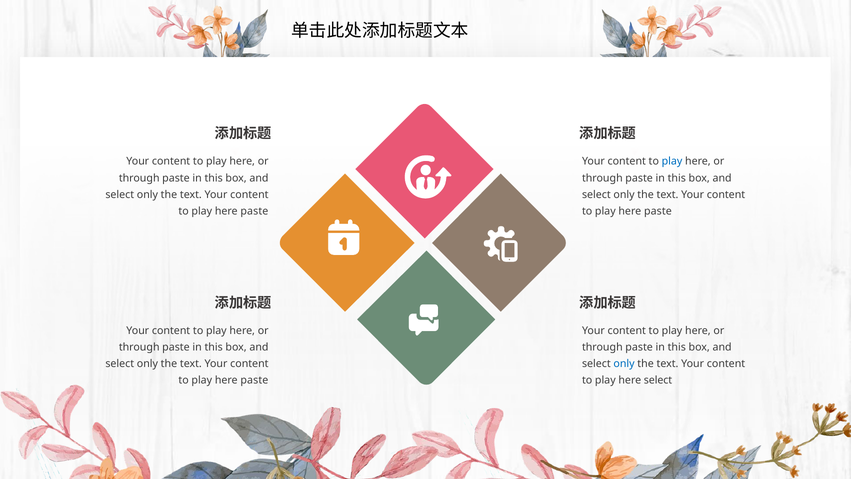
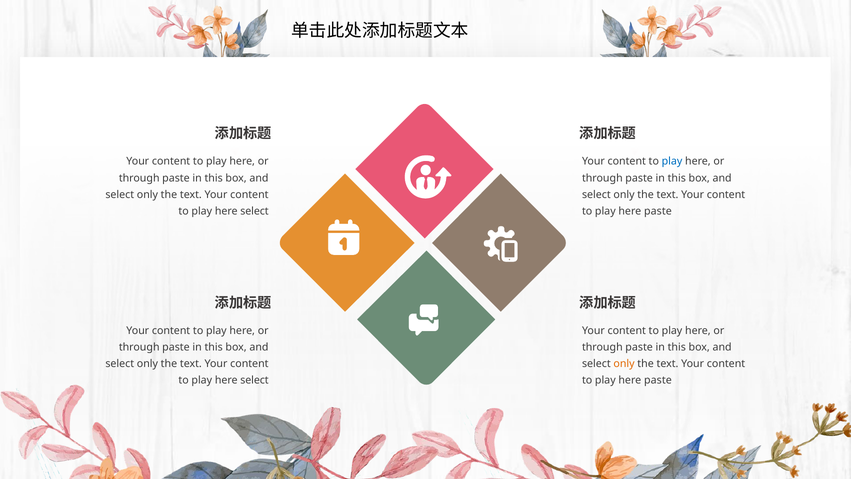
paste at (254, 211): paste -> select
only at (624, 364) colour: blue -> orange
paste at (254, 380): paste -> select
select at (658, 380): select -> paste
